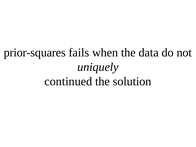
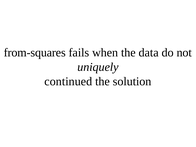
prior-squares: prior-squares -> from-squares
